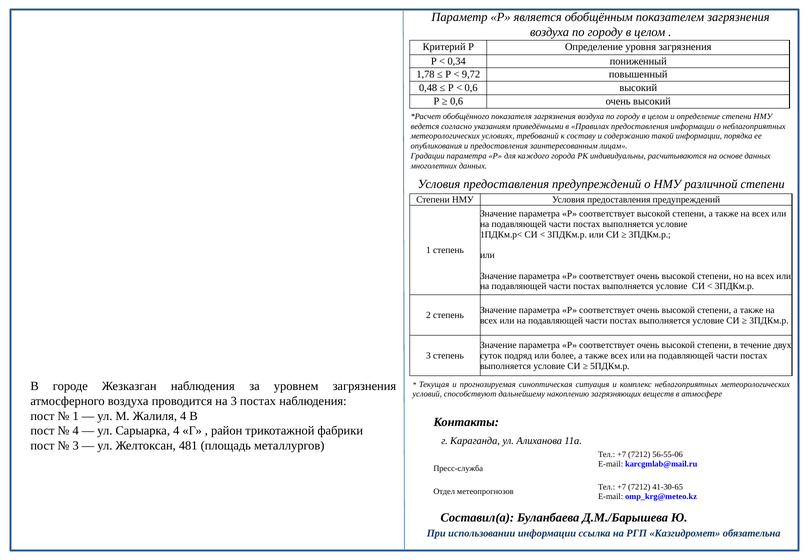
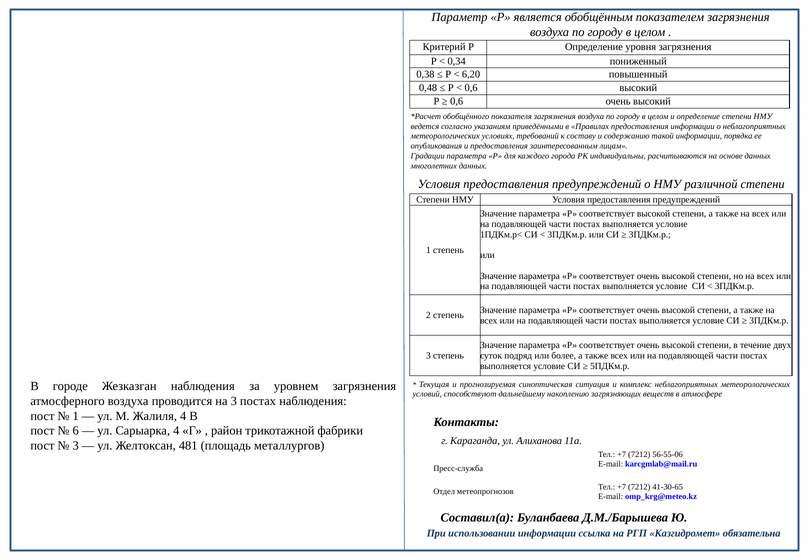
1,78: 1,78 -> 0,38
9,72: 9,72 -> 6,20
4 at (76, 431): 4 -> 6
